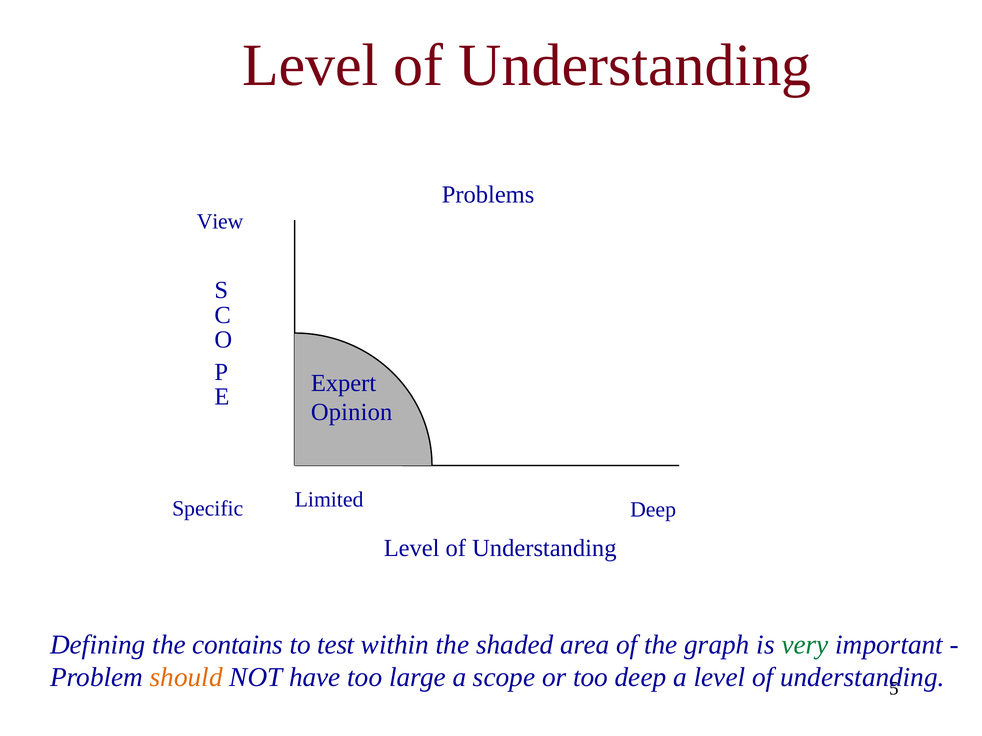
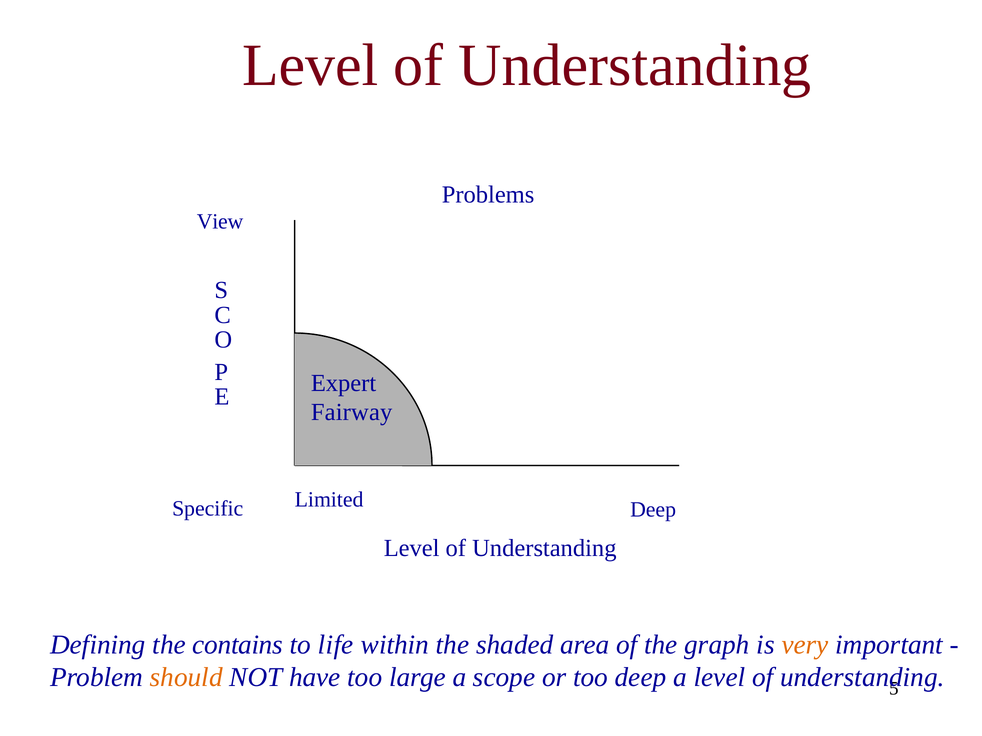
Opinion: Opinion -> Fairway
test: test -> life
very colour: green -> orange
